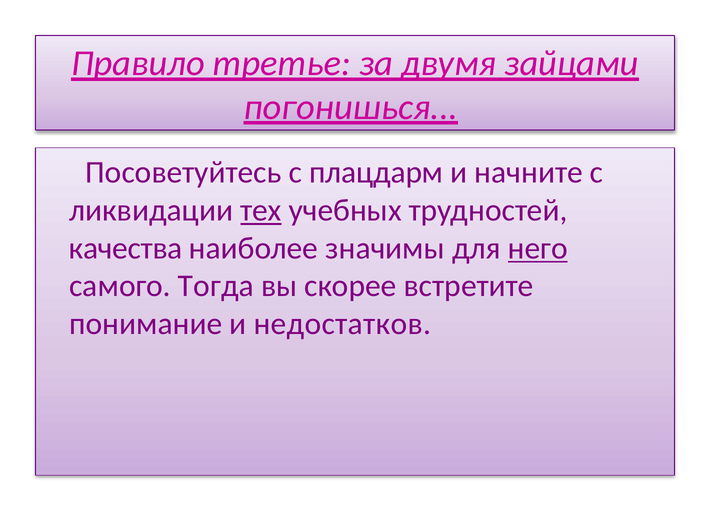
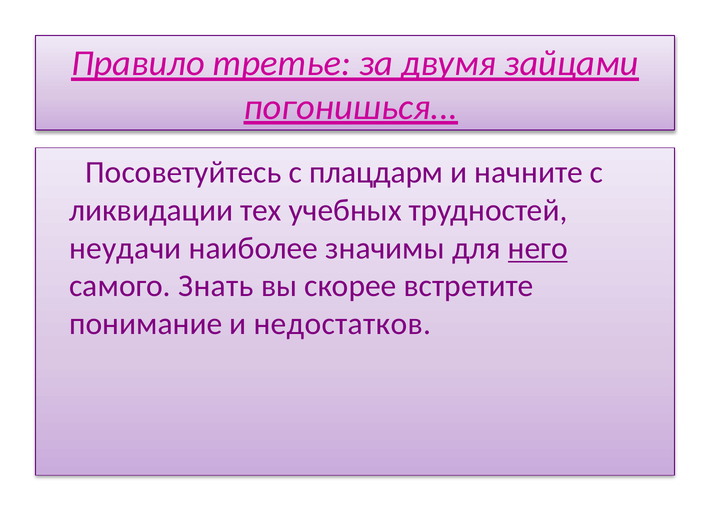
тех underline: present -> none
качества: качества -> неудачи
Тогда: Тогда -> Знать
